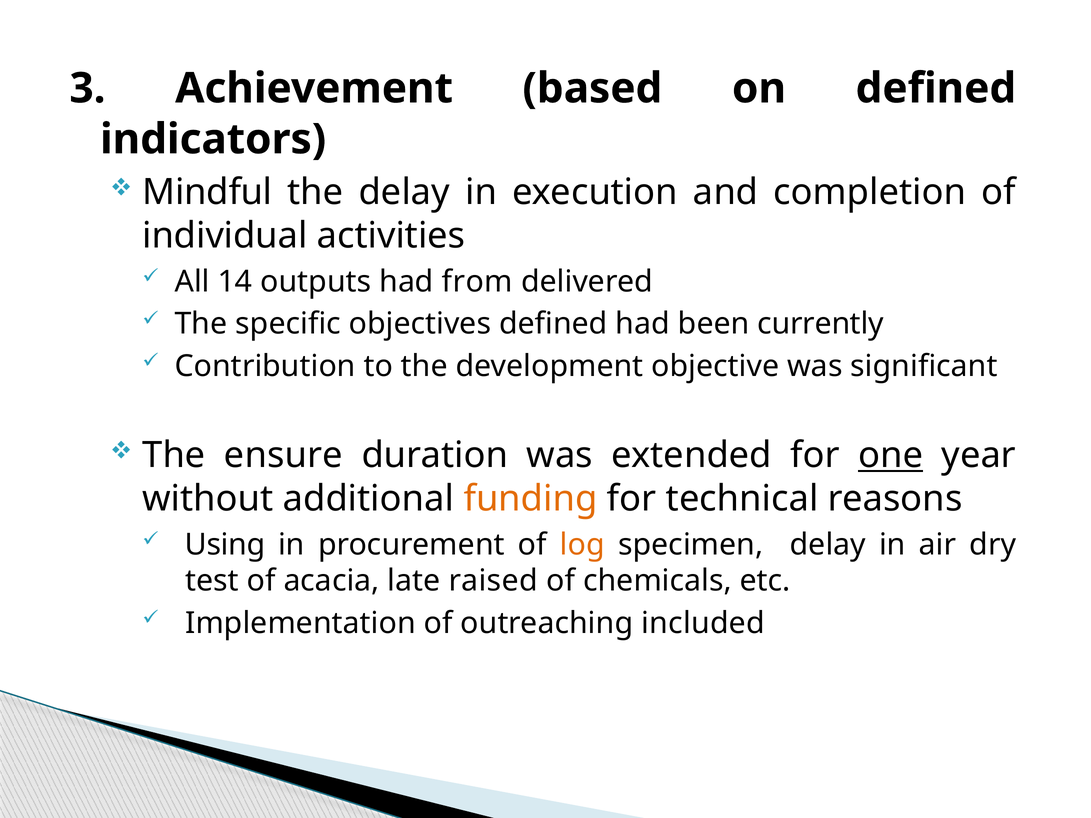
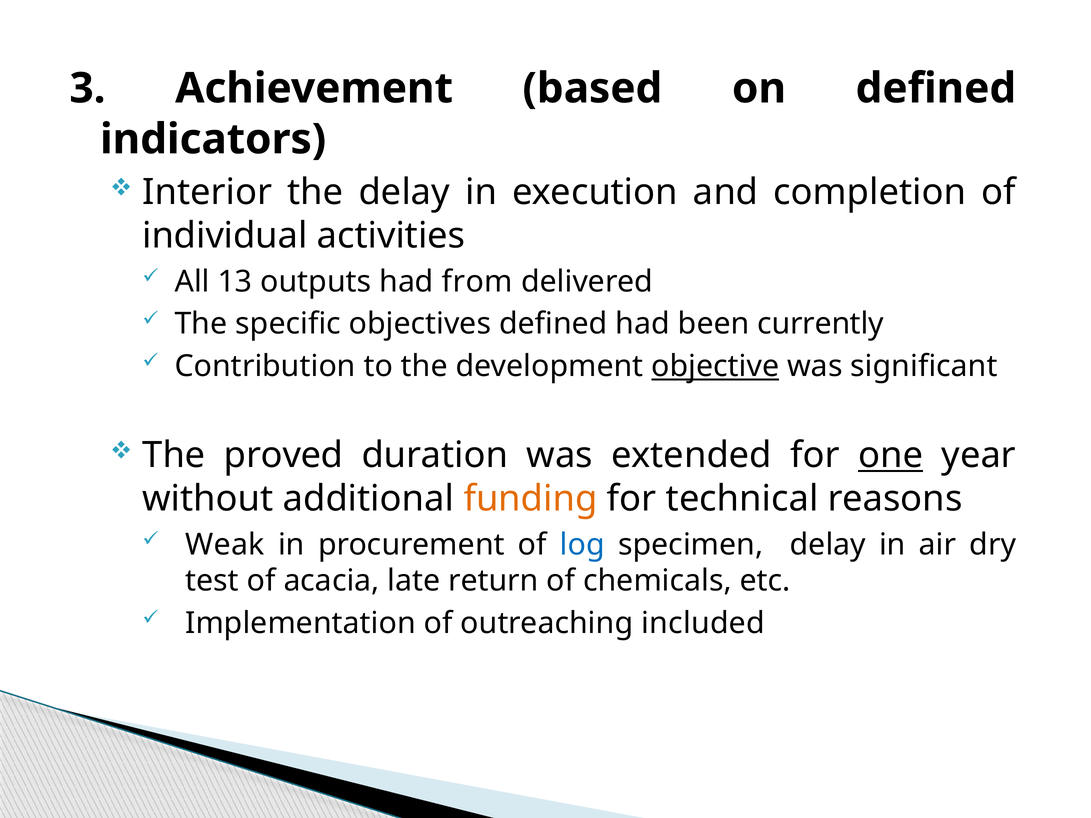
Mindful: Mindful -> Interior
14: 14 -> 13
objective underline: none -> present
ensure: ensure -> proved
Using: Using -> Weak
log colour: orange -> blue
raised: raised -> return
